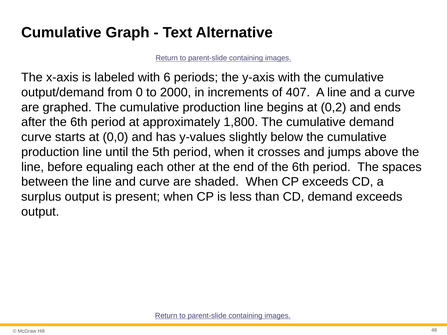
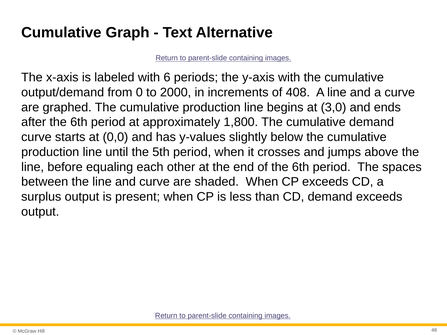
407: 407 -> 408
0,2: 0,2 -> 3,0
